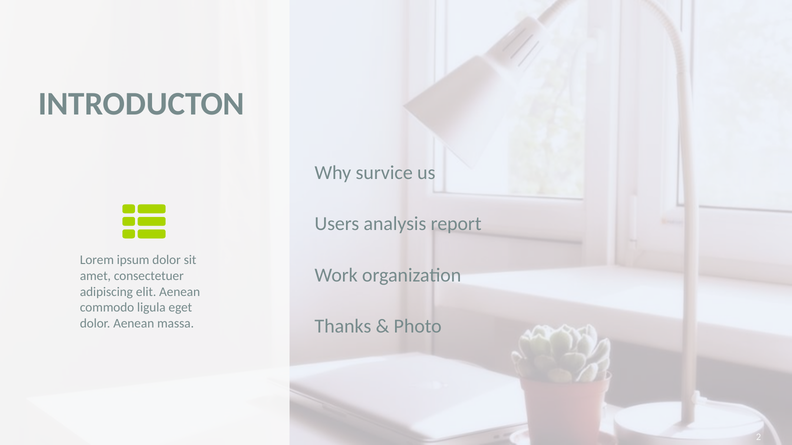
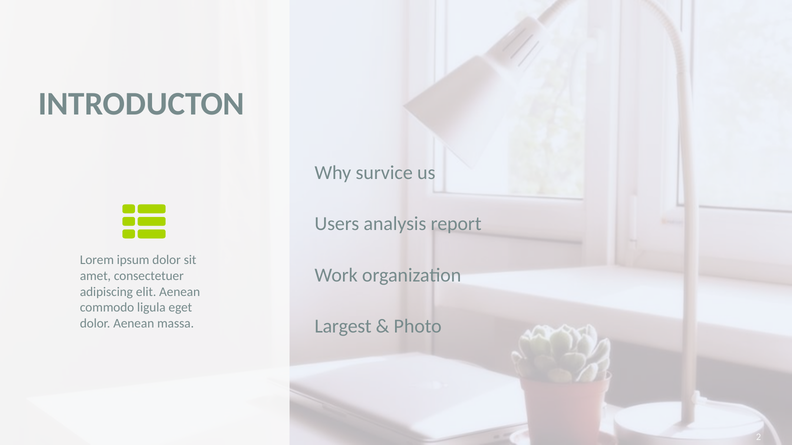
Thanks: Thanks -> Largest
